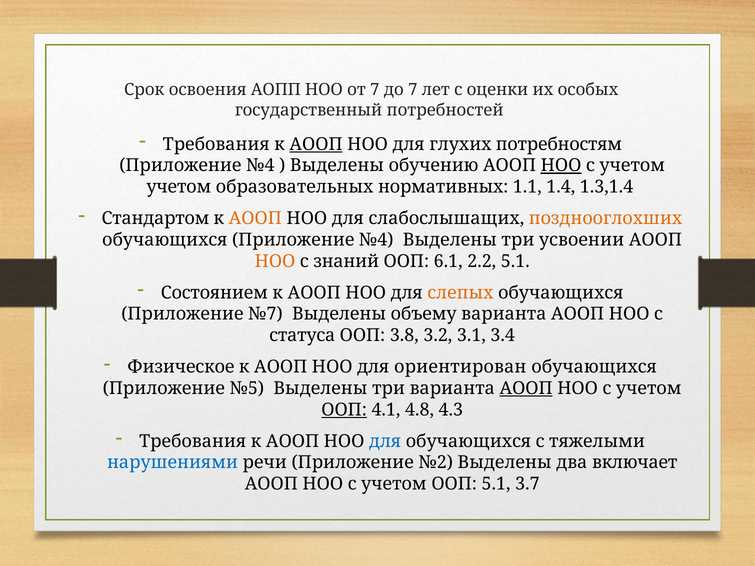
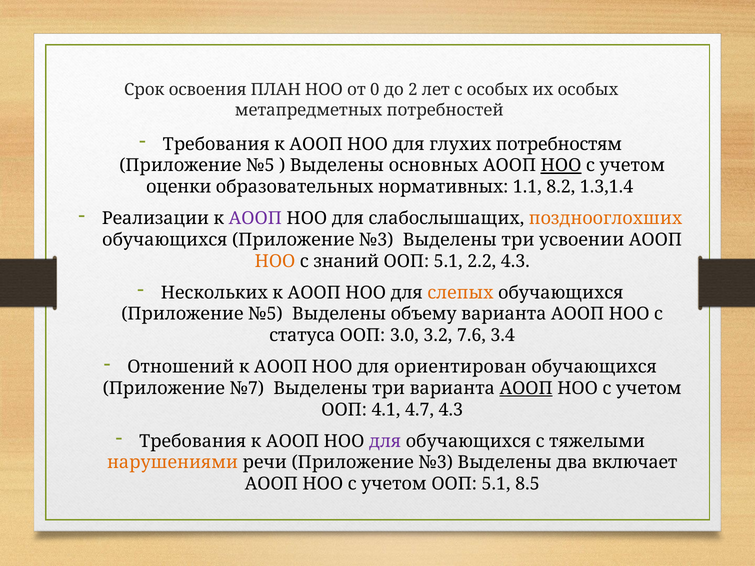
АОПП: АОПП -> ПЛАН
от 7: 7 -> 0
до 7: 7 -> 2
с оценки: оценки -> особых
государственный: государственный -> метапредметных
АООП at (316, 144) underline: present -> none
№4 at (260, 166): №4 -> №5
обучению: обучению -> основных
учетом at (179, 187): учетом -> оценки
1.4: 1.4 -> 8.2
Стандартом: Стандартом -> Реализации
АООП at (255, 219) colour: orange -> purple
обучающихся Приложение №4: №4 -> №3
6.1 at (448, 261): 6.1 -> 5.1
2.2 5.1: 5.1 -> 4.3
Состоянием: Состоянием -> Нескольких
№7 at (265, 314): №7 -> №5
3.8: 3.8 -> 3.0
3.1: 3.1 -> 7.6
Физическое: Физическое -> Отношений
№5: №5 -> №7
ООП at (344, 410) underline: present -> none
4.8: 4.8 -> 4.7
для at (385, 441) colour: blue -> purple
нарушениями colour: blue -> orange
речи Приложение №2: №2 -> №3
3.7: 3.7 -> 8.5
